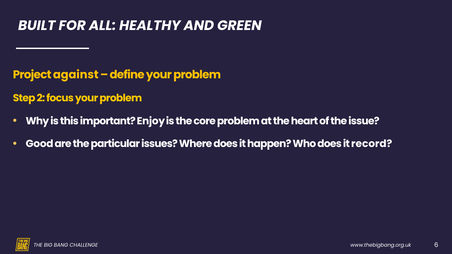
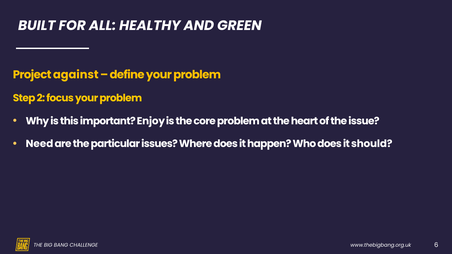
Good: Good -> Need
record: record -> should
